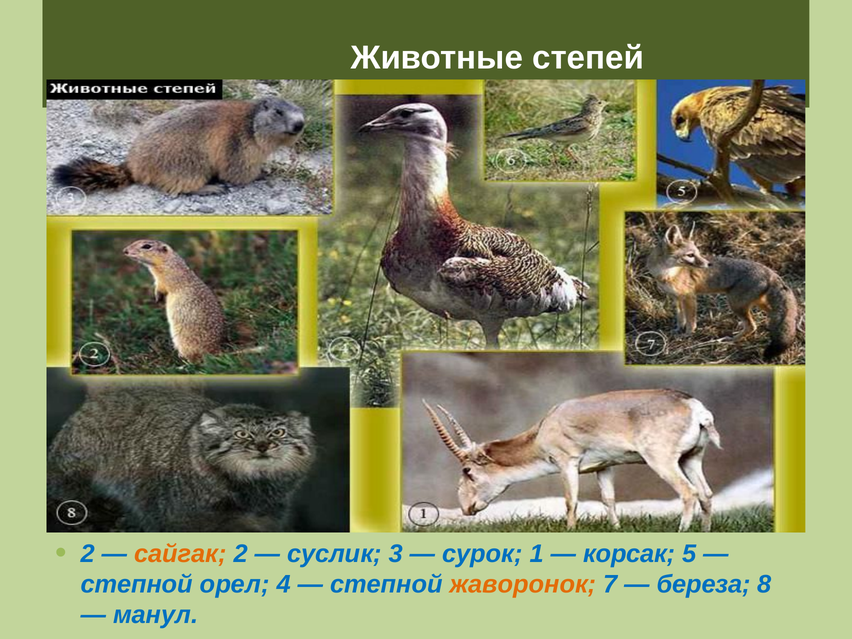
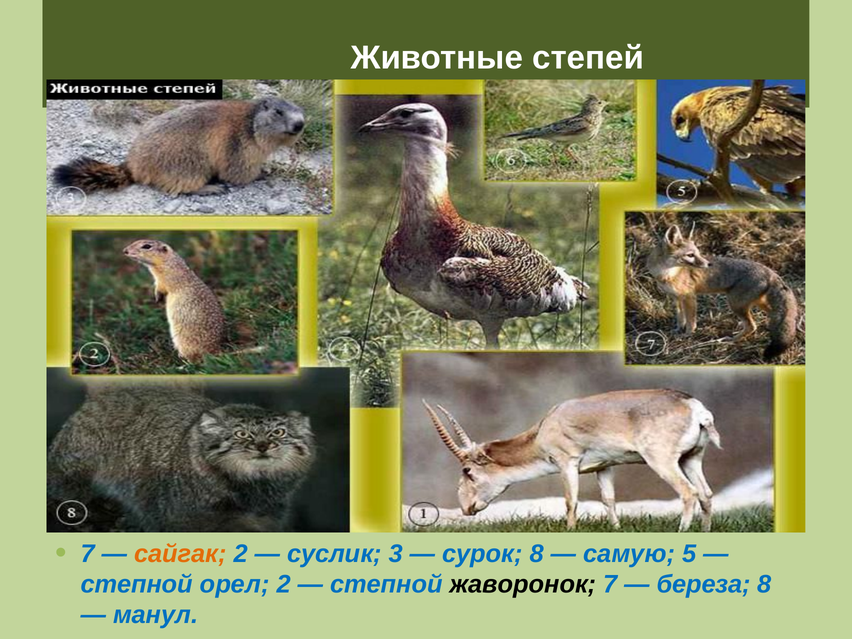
2 at (88, 554): 2 -> 7
сурок 1: 1 -> 8
корсак: корсак -> самую
орел 4: 4 -> 2
жаворонок colour: orange -> black
